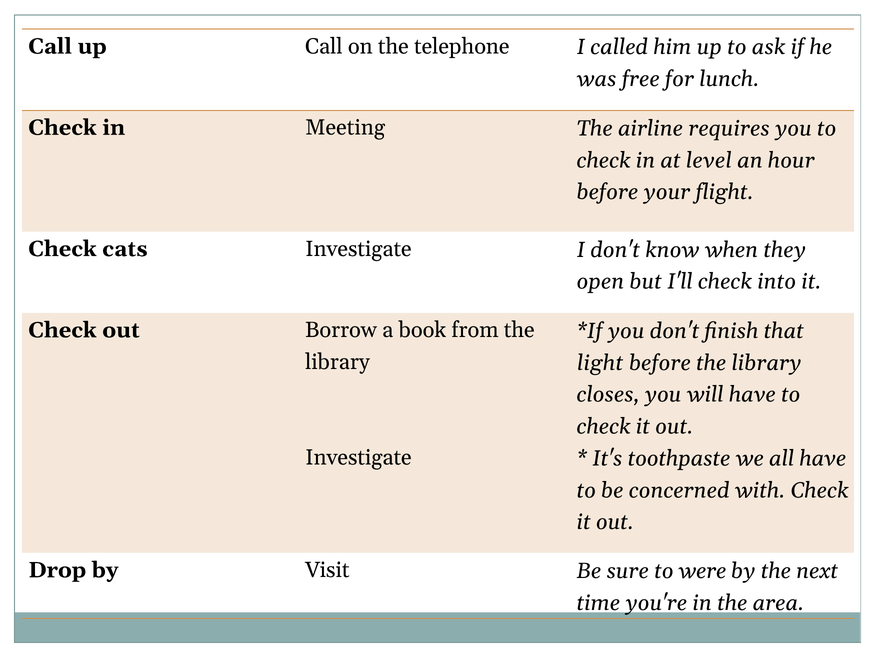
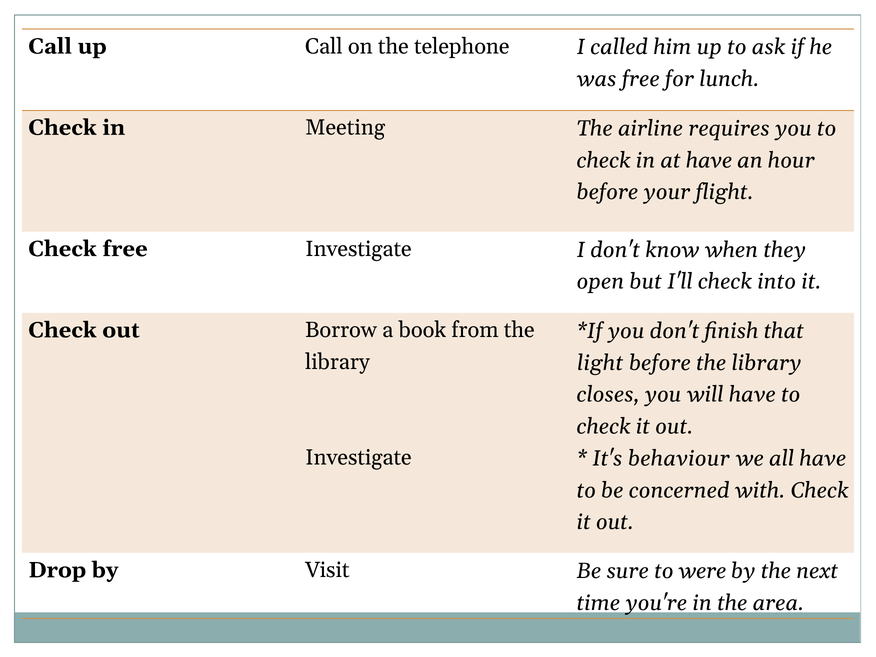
at level: level -> have
Check cats: cats -> free
toothpaste: toothpaste -> behaviour
